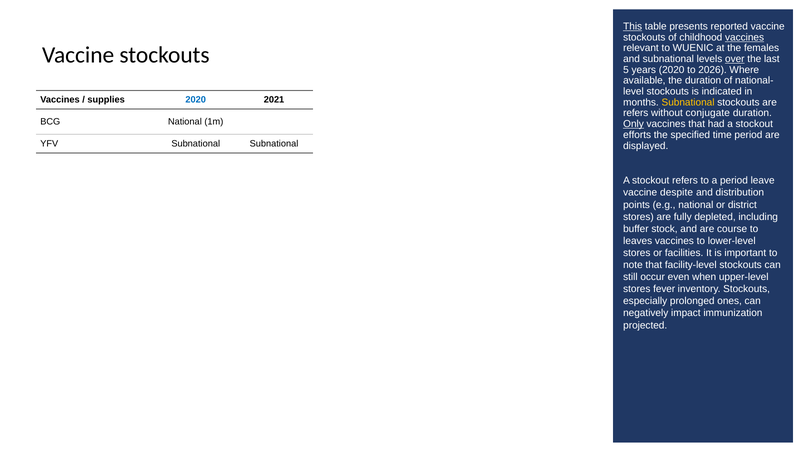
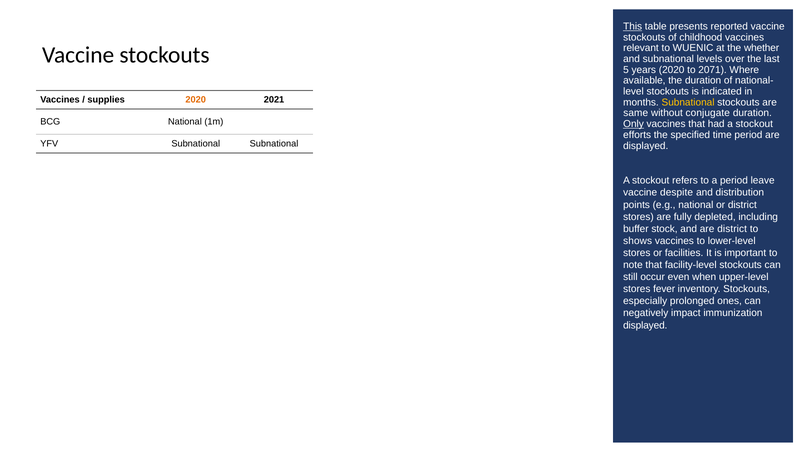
vaccines at (745, 37) underline: present -> none
females: females -> whether
over underline: present -> none
2026: 2026 -> 2071
2020 at (196, 100) colour: blue -> orange
refers at (636, 113): refers -> same
are course: course -> district
leaves: leaves -> shows
projected at (645, 325): projected -> displayed
